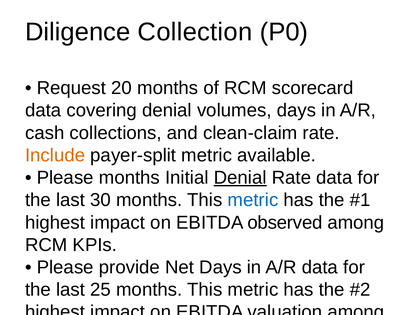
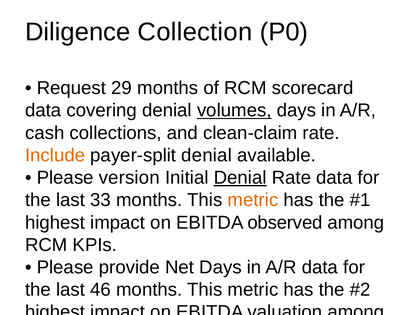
20: 20 -> 29
volumes underline: none -> present
payer-split metric: metric -> denial
Please months: months -> version
30: 30 -> 33
metric at (253, 200) colour: blue -> orange
25: 25 -> 46
